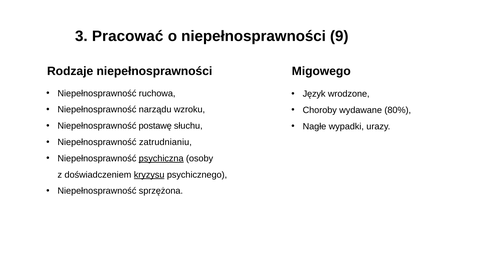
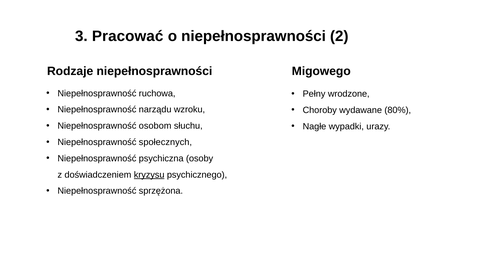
9: 9 -> 2
Język: Język -> Pełny
postawę: postawę -> osobom
zatrudnianiu: zatrudnianiu -> społecznych
psychiczna underline: present -> none
